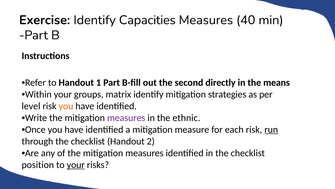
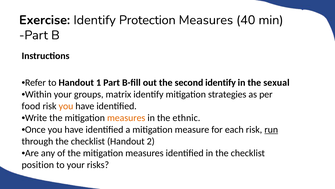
Capacities: Capacities -> Protection
second directly: directly -> identify
means: means -> sexual
level: level -> food
measures at (126, 117) colour: purple -> orange
your at (76, 164) underline: present -> none
